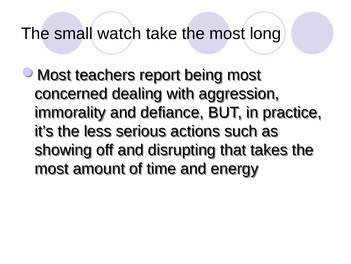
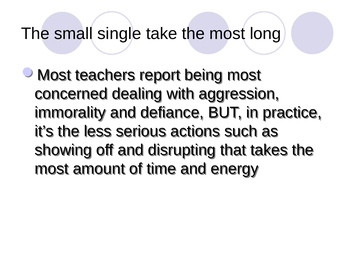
watch: watch -> single
